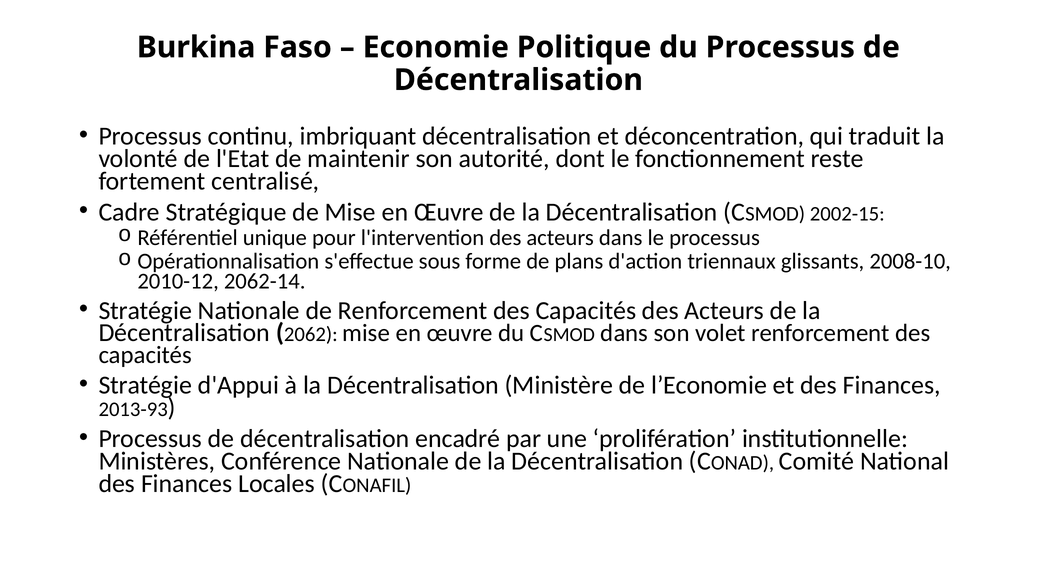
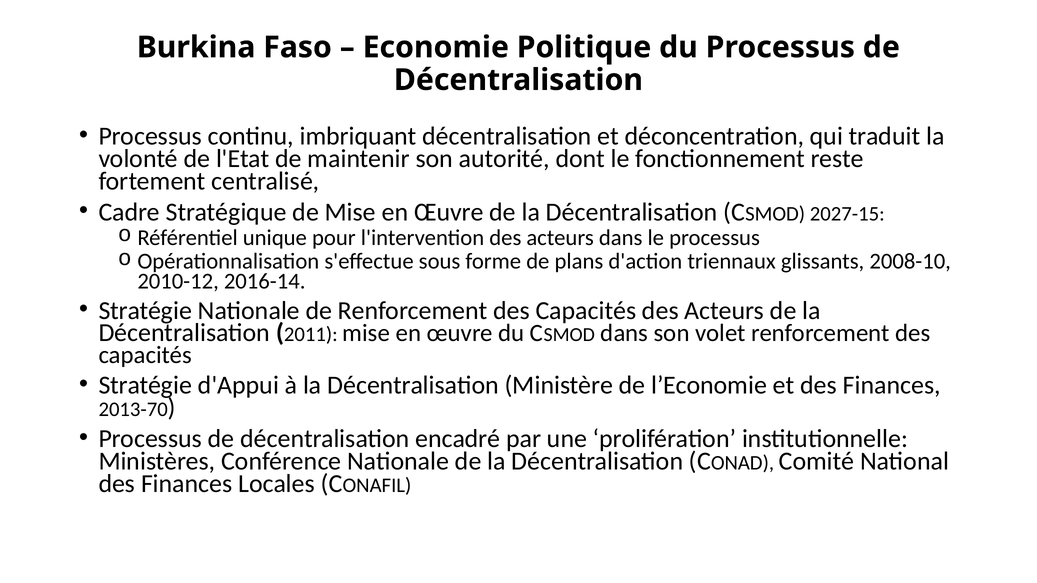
2002-15: 2002-15 -> 2027-15
2062-14: 2062-14 -> 2016-14
2062: 2062 -> 2011
2013-93: 2013-93 -> 2013-70
